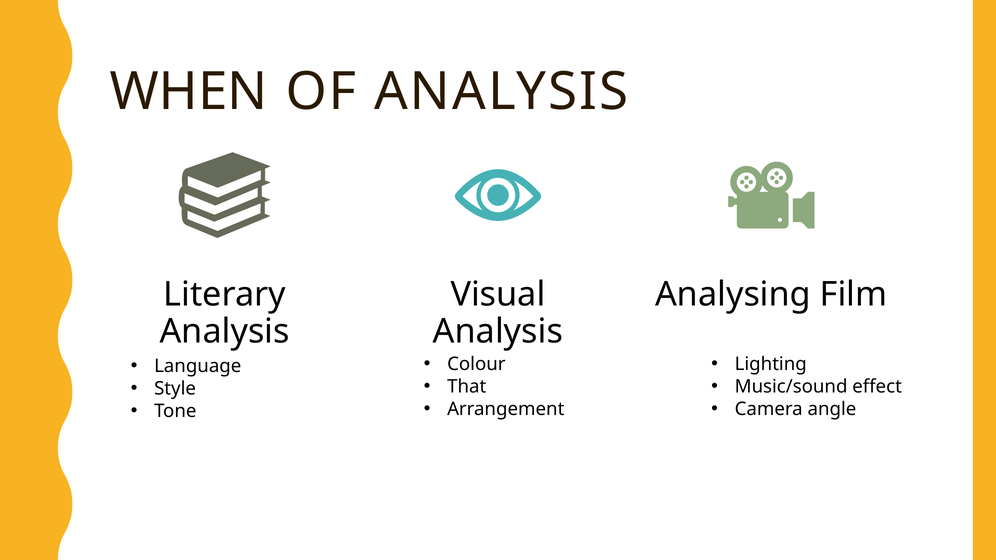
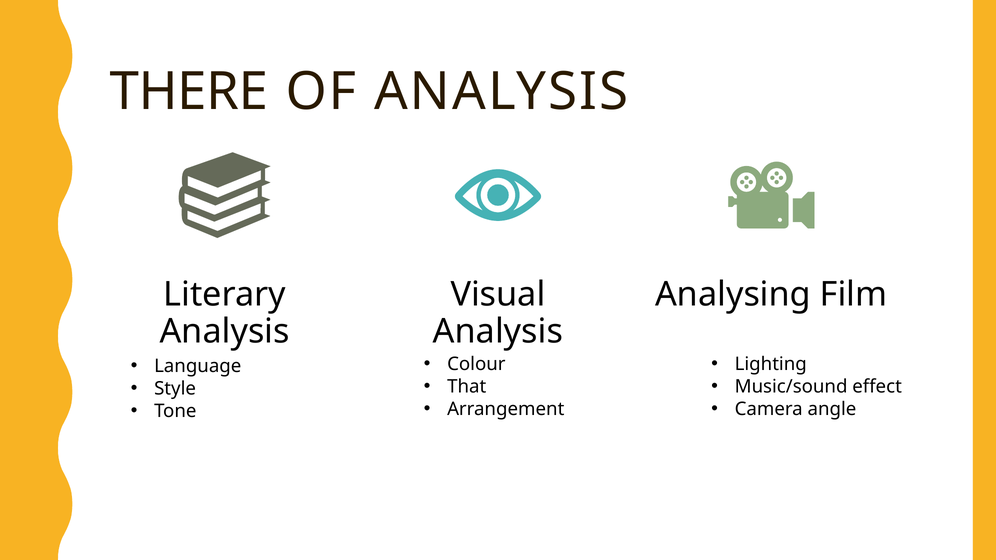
WHEN: WHEN -> THERE
